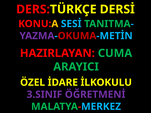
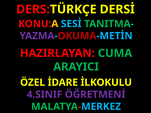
3.SINIF: 3.SINIF -> 4.SINIF
